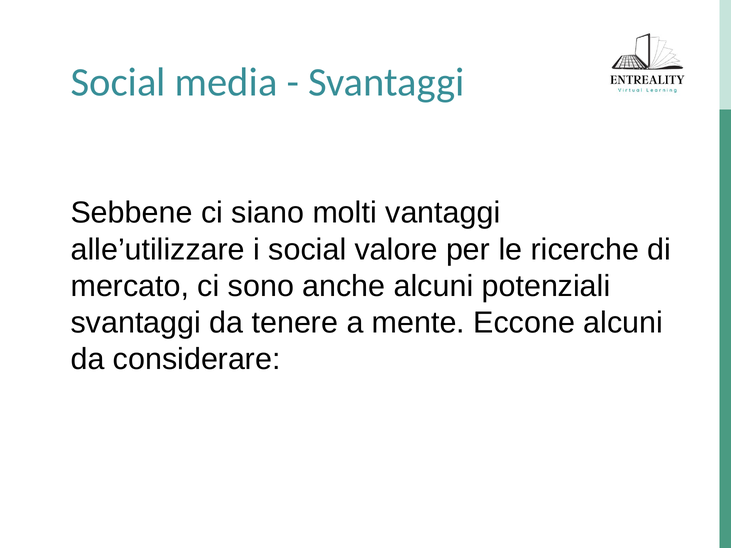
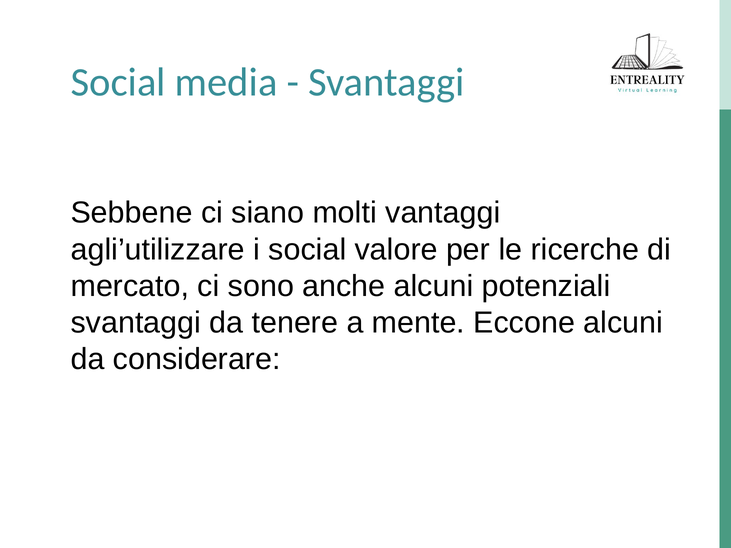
alle’utilizzare: alle’utilizzare -> agli’utilizzare
